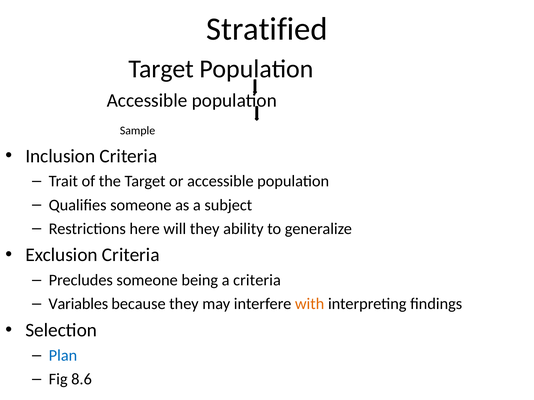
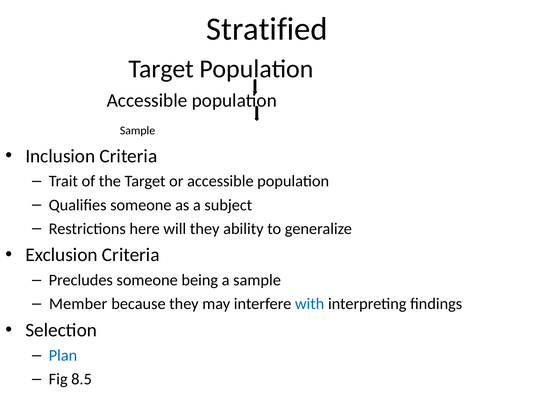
a criteria: criteria -> sample
Variables: Variables -> Member
with colour: orange -> blue
8.6: 8.6 -> 8.5
